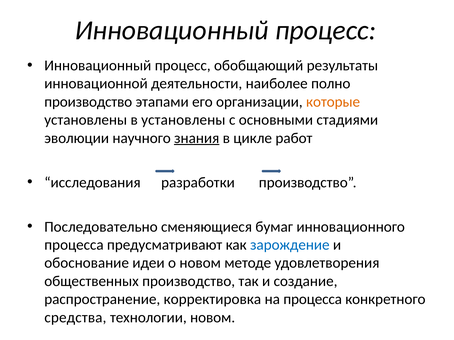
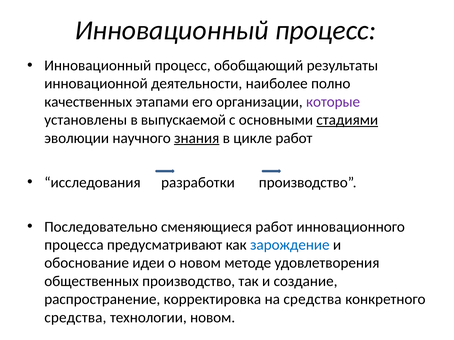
производство at (88, 102): производство -> качественных
которые colour: orange -> purple
в установлены: установлены -> выпускаемой
стадиями underline: none -> present
сменяющиеся бумаг: бумаг -> работ
на процесса: процесса -> средства
